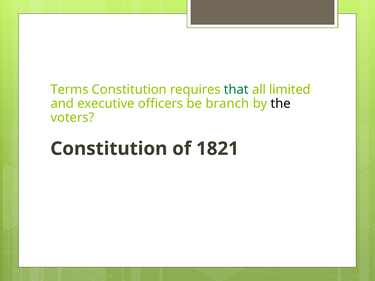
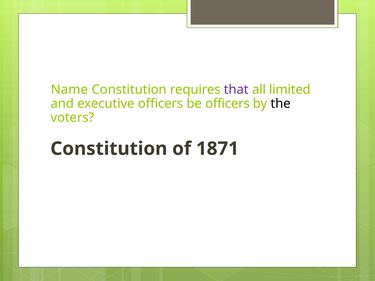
Terms: Terms -> Name
that colour: green -> purple
be branch: branch -> officers
1821: 1821 -> 1871
